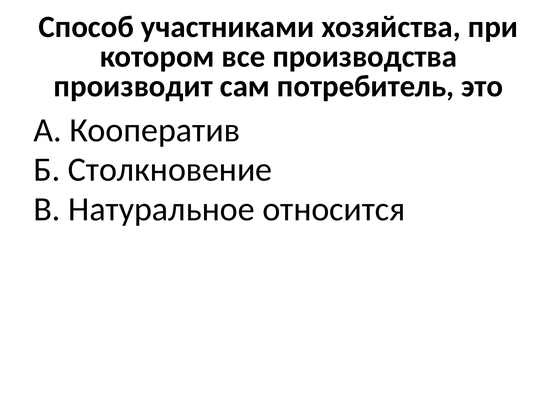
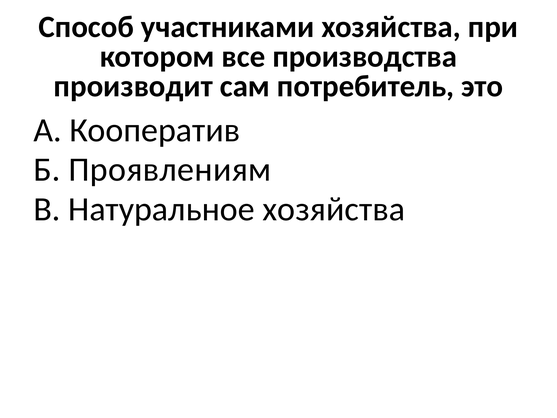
Столкновение: Столкновение -> Проявлениям
Натуральное относится: относится -> хозяйства
